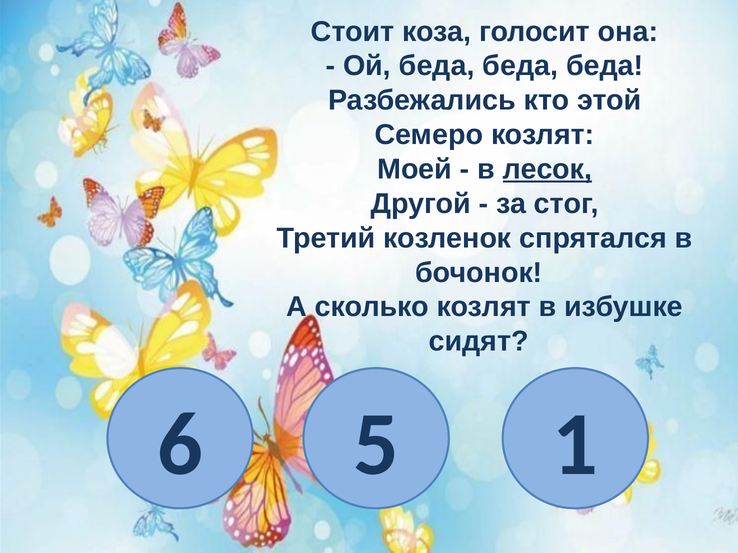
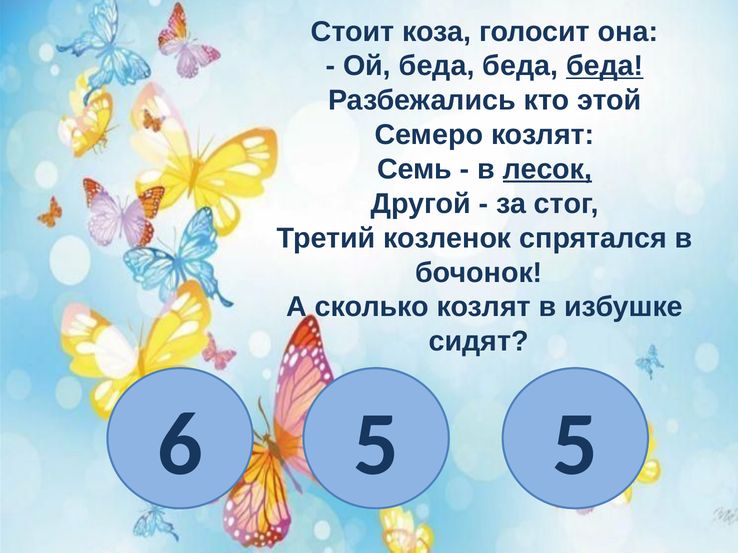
беда at (605, 66) underline: none -> present
Моей: Моей -> Семь
5 1: 1 -> 5
